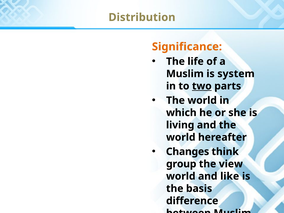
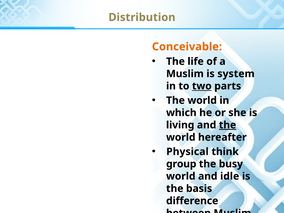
Significance: Significance -> Conceivable
the at (228, 125) underline: none -> present
Changes: Changes -> Physical
view: view -> busy
like: like -> idle
